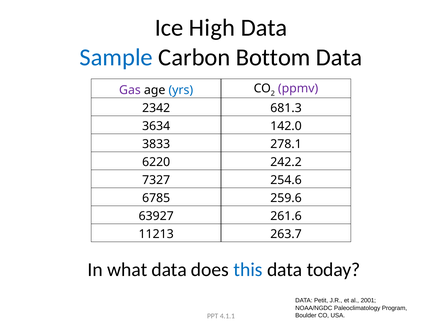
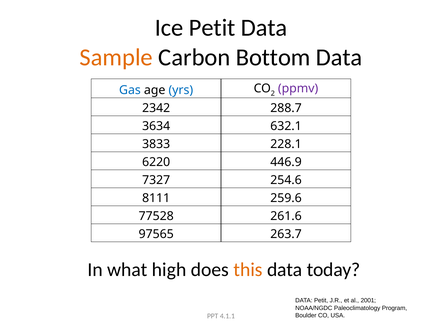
Ice High: High -> Petit
Sample colour: blue -> orange
Gas colour: purple -> blue
681.3: 681.3 -> 288.7
142.0: 142.0 -> 632.1
278.1: 278.1 -> 228.1
242.2: 242.2 -> 446.9
6785: 6785 -> 8111
63927: 63927 -> 77528
11213: 11213 -> 97565
what data: data -> high
this colour: blue -> orange
